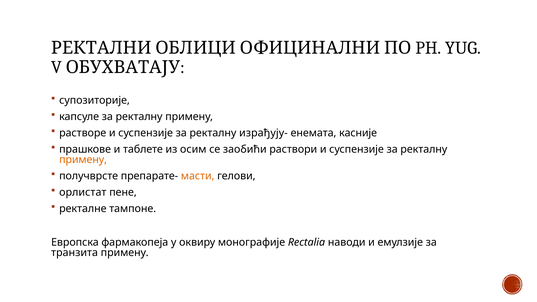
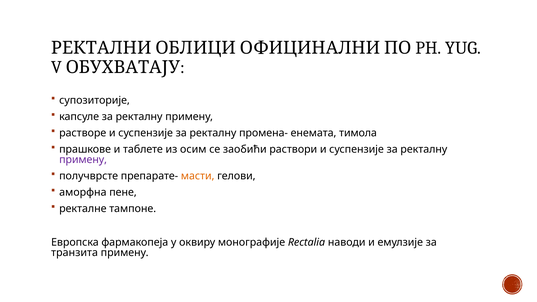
израђују-: израђују- -> промена-
касније: касније -> тимола
примену at (83, 160) colour: orange -> purple
орлистат: орлистат -> аморфна
